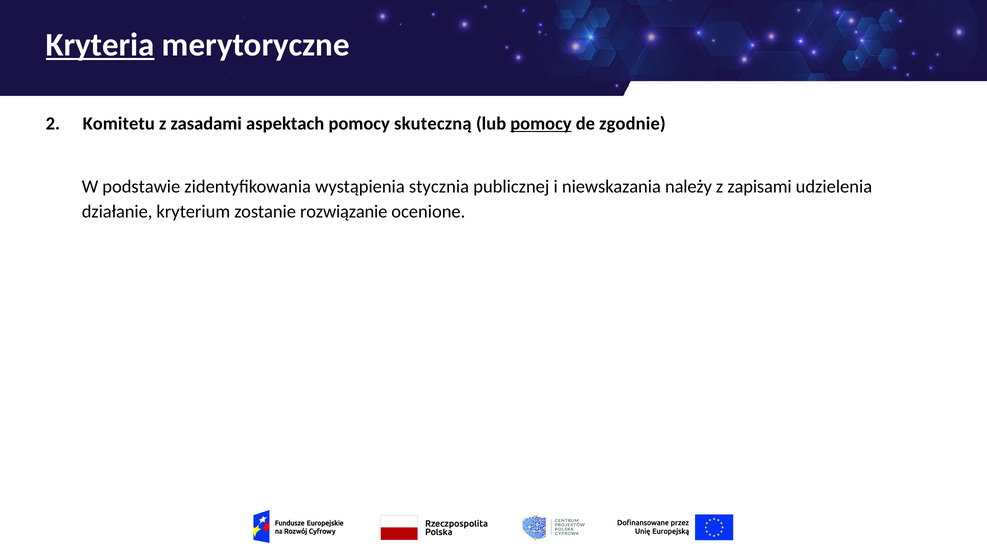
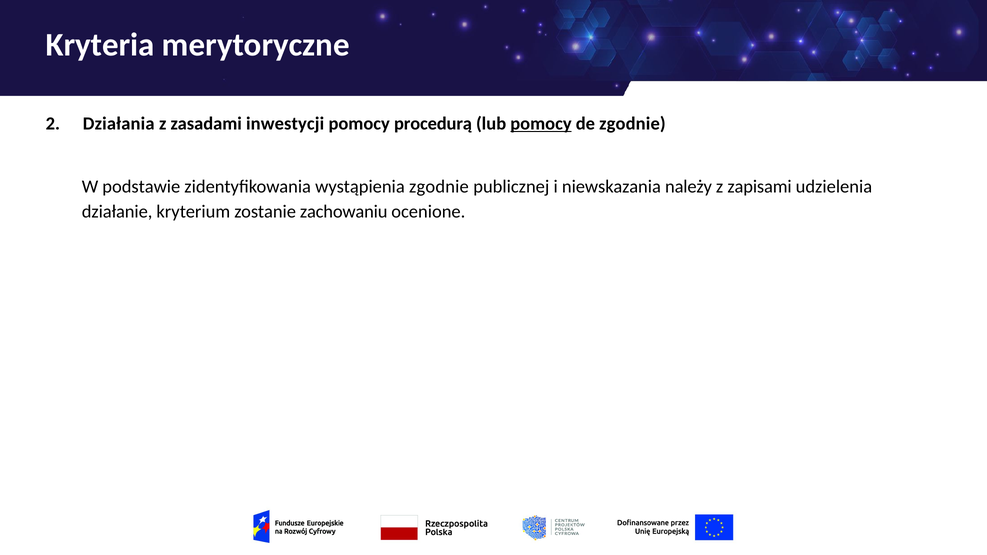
Kryteria underline: present -> none
Komitetu: Komitetu -> Działania
aspektach: aspektach -> inwestycji
skuteczną: skuteczną -> procedurą
wystąpienia stycznia: stycznia -> zgodnie
rozwiązanie: rozwiązanie -> zachowaniu
